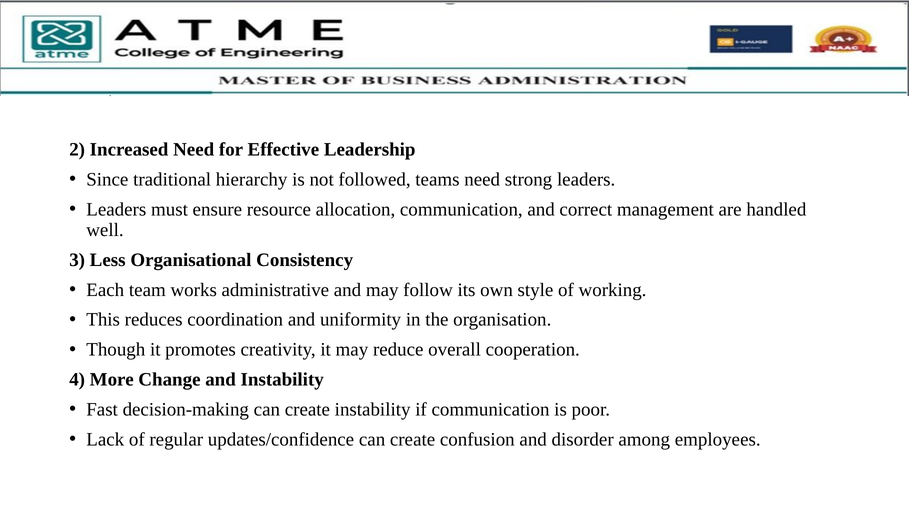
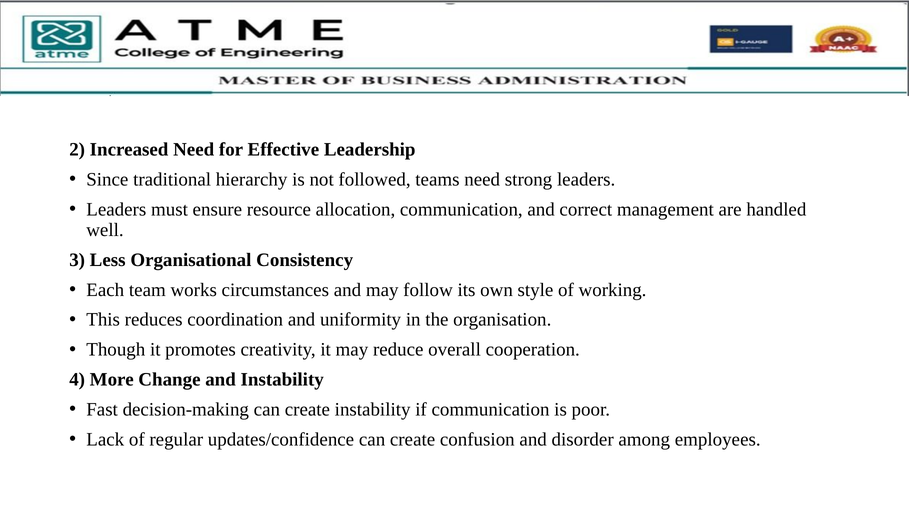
administrative: administrative -> circumstances
